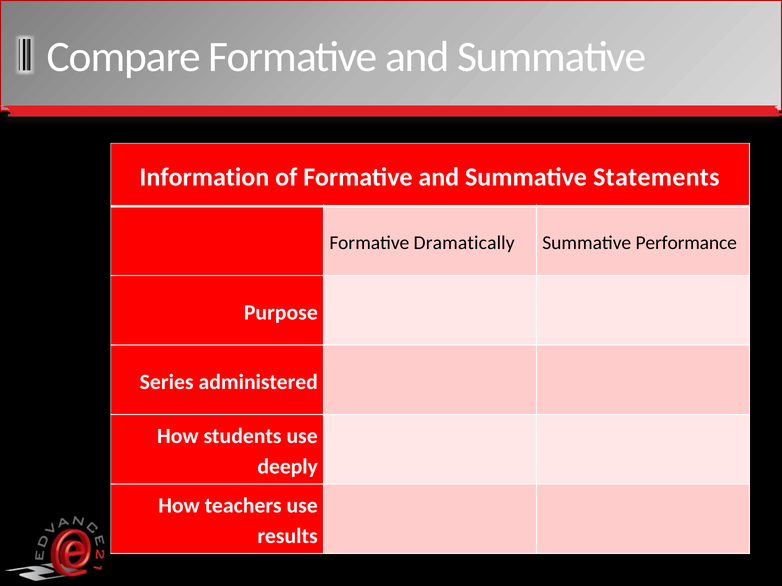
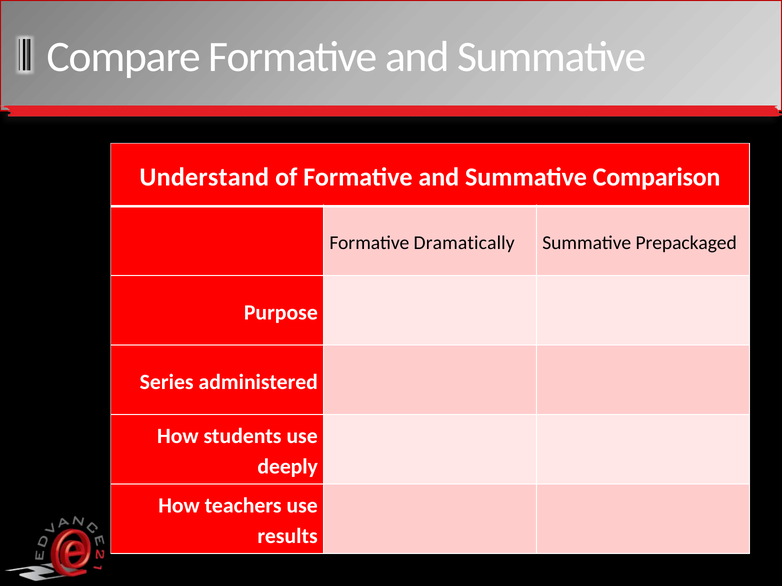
Information: Information -> Understand
Statements: Statements -> Comparison
Performance: Performance -> Prepackaged
